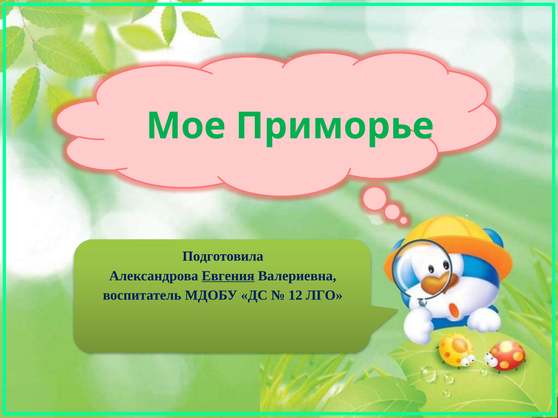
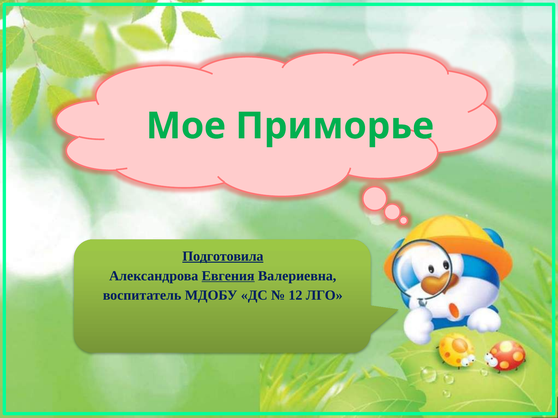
Подготовила underline: none -> present
